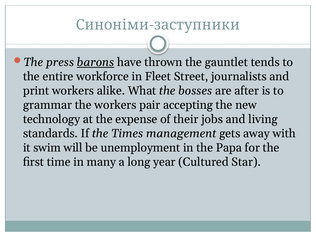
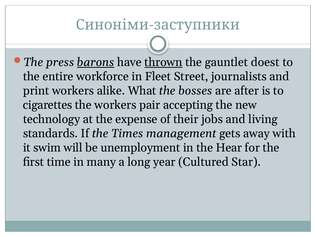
thrown underline: none -> present
tends: tends -> doest
grammar: grammar -> cigarettes
Papa: Papa -> Hear
